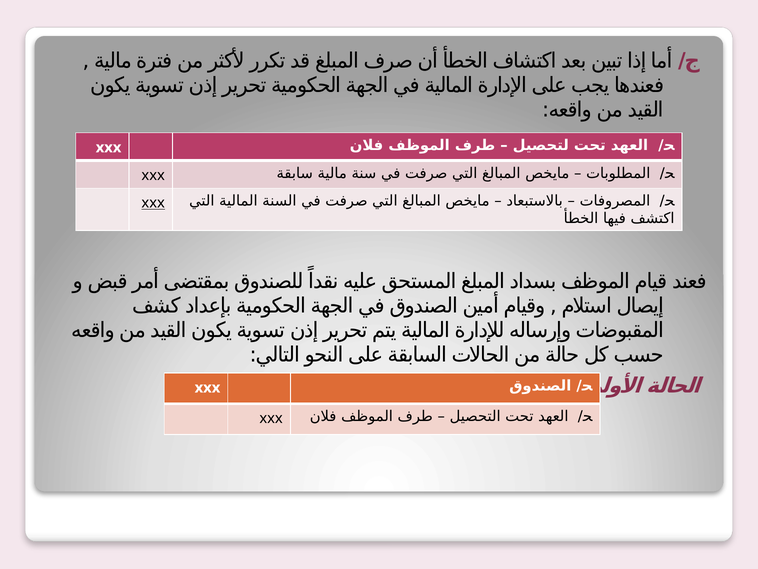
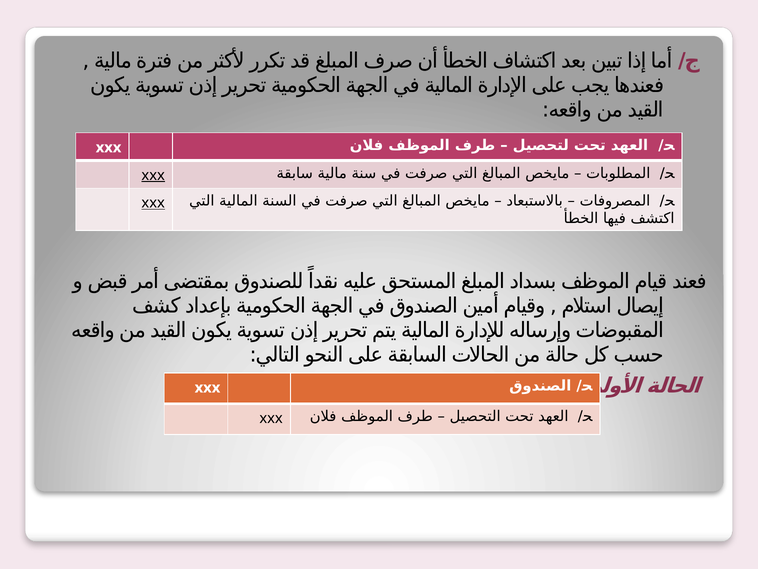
xxx at (153, 175) underline: none -> present
